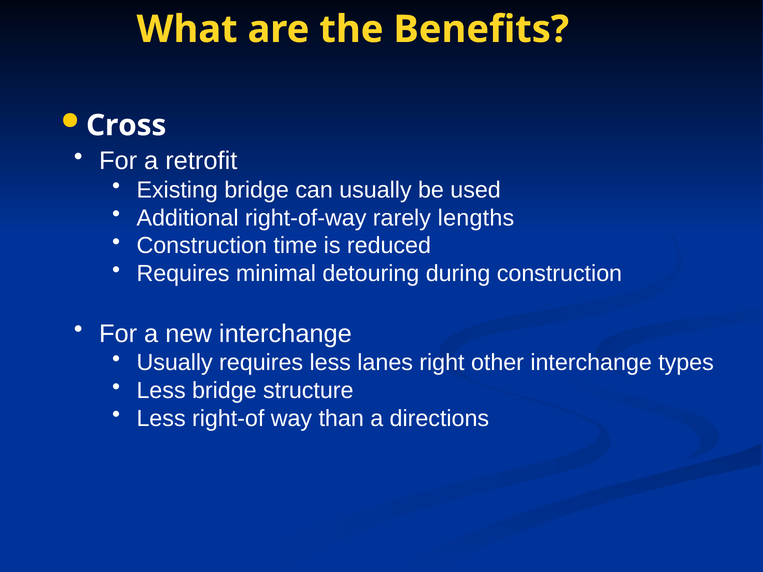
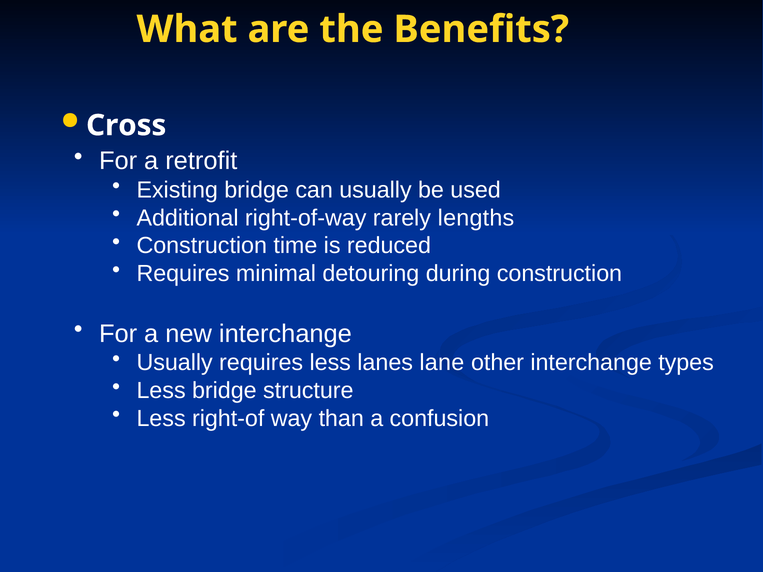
right: right -> lane
directions: directions -> confusion
